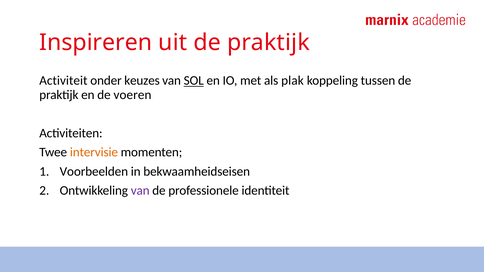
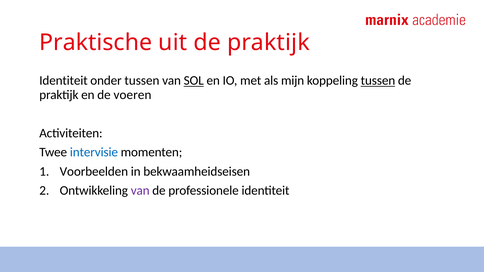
Inspireren: Inspireren -> Praktische
Activiteit at (63, 81): Activiteit -> Identiteit
onder keuzes: keuzes -> tussen
plak: plak -> mijn
tussen at (378, 81) underline: none -> present
intervisie colour: orange -> blue
